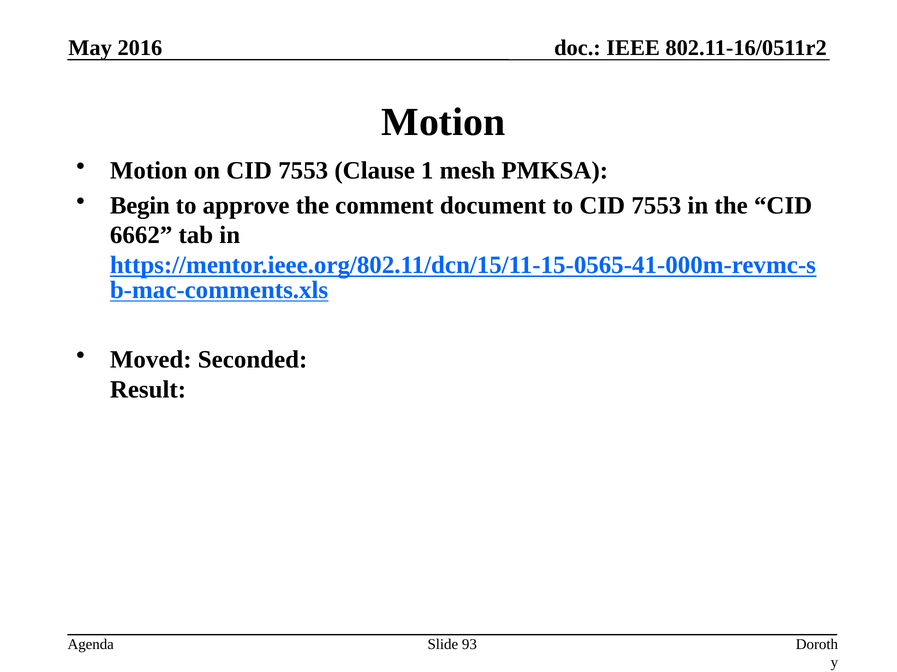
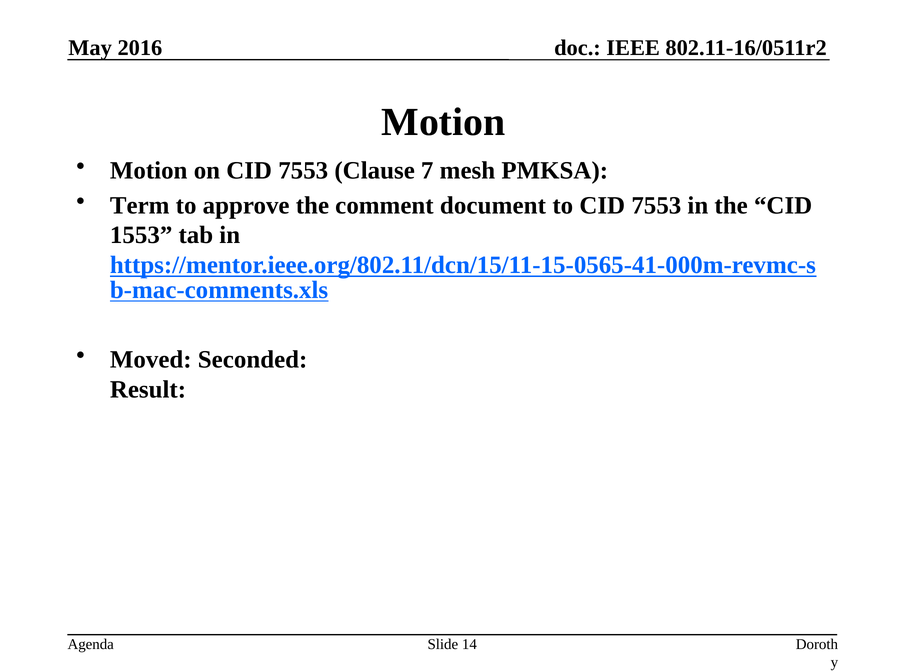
1: 1 -> 7
Begin: Begin -> Term
6662: 6662 -> 1553
93: 93 -> 14
